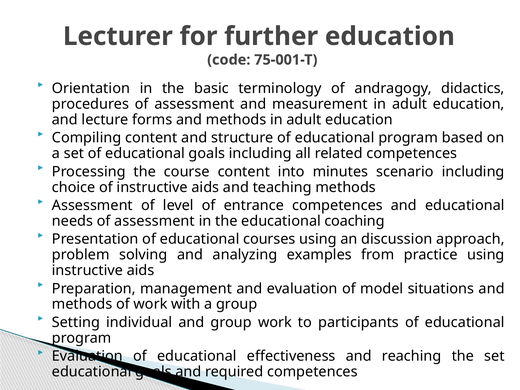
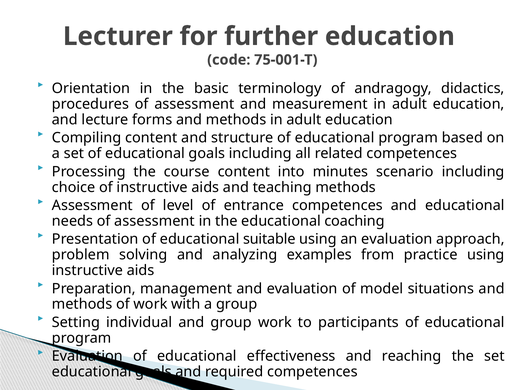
courses: courses -> suitable
an discussion: discussion -> evaluation
